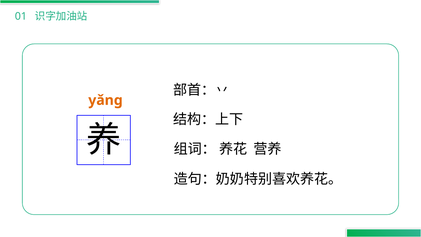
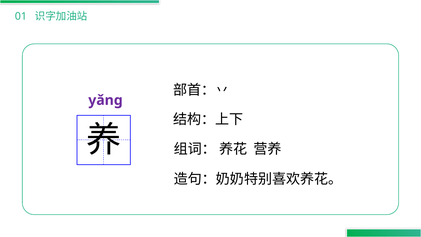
yǎng colour: orange -> purple
